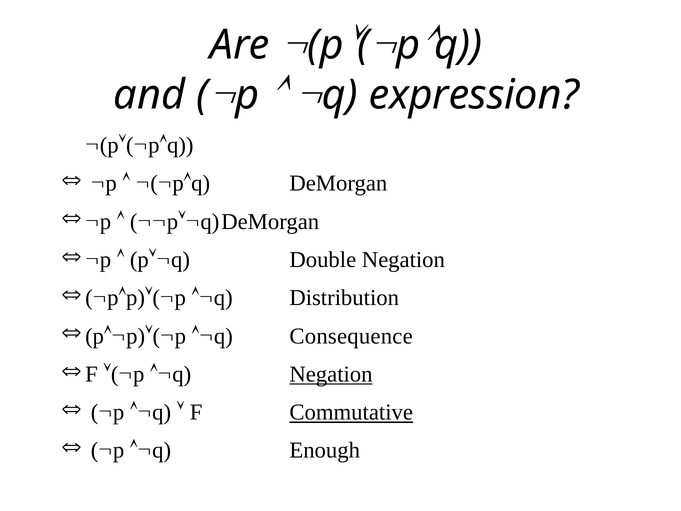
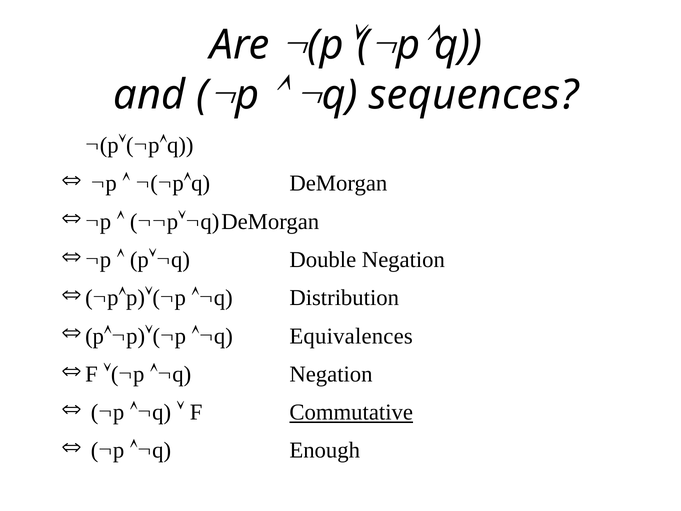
expression: expression -> sequences
Consequence: Consequence -> Equivalences
Negation at (331, 374) underline: present -> none
